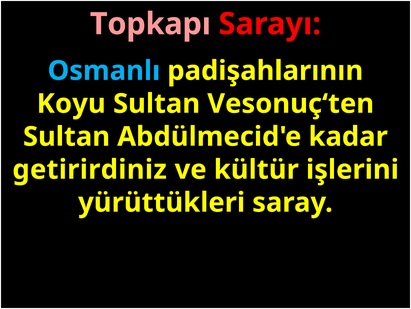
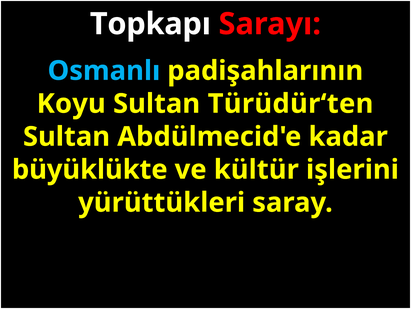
Topkapı colour: pink -> white
Vesonuç‘ten: Vesonuç‘ten -> Türüdür‘ten
getirirdiniz: getirirdiniz -> büyüklükte
